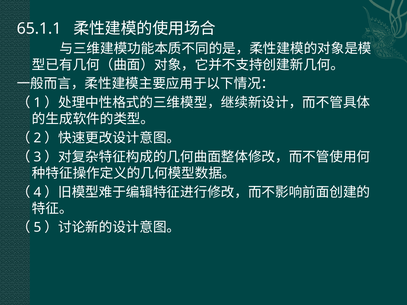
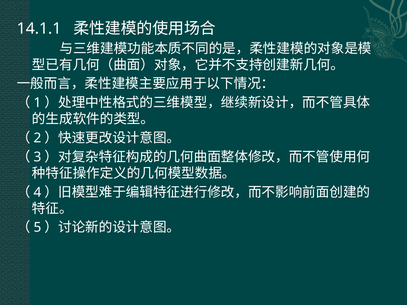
65.1.1: 65.1.1 -> 14.1.1
